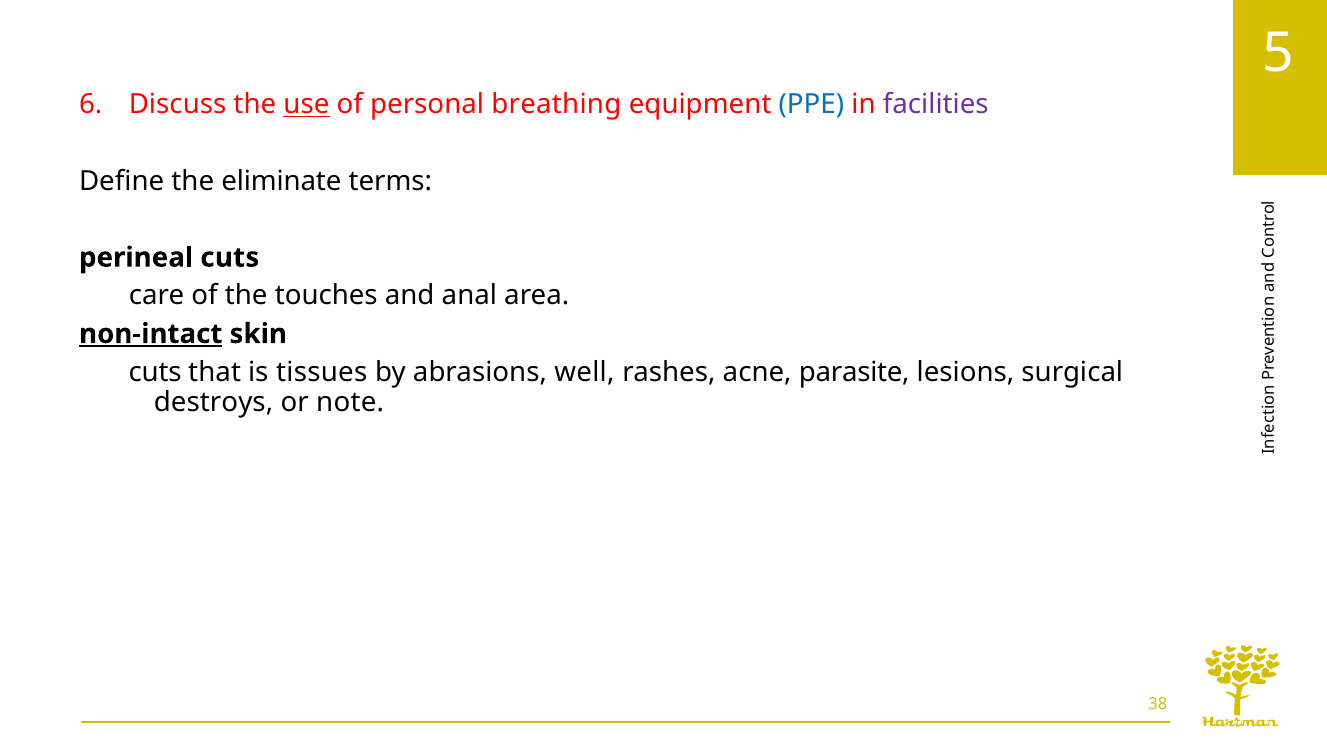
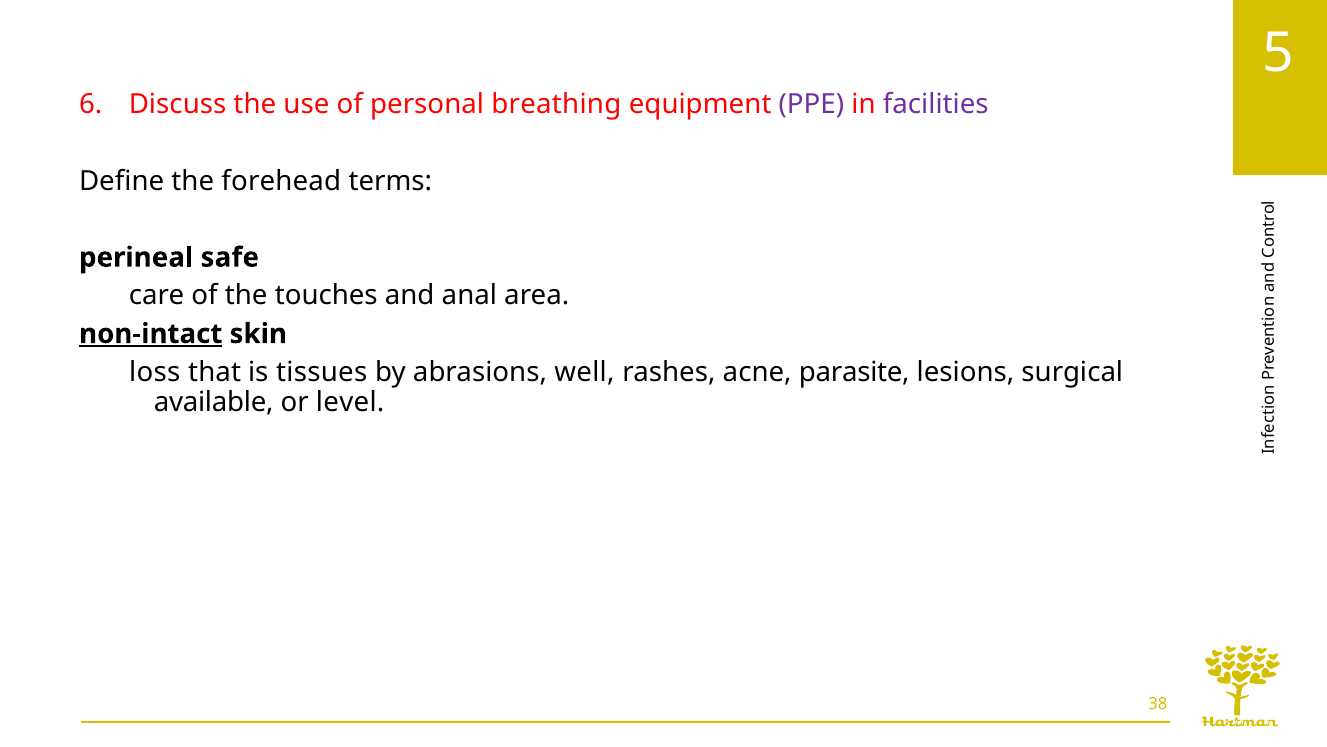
use underline: present -> none
PPE colour: blue -> purple
eliminate: eliminate -> forehead
perineal cuts: cuts -> safe
cuts at (155, 372): cuts -> loss
destroys: destroys -> available
note: note -> level
